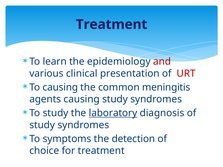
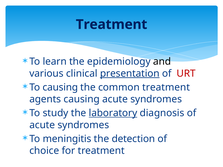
and colour: red -> black
presentation underline: none -> present
common meningitis: meningitis -> treatment
causing study: study -> acute
study at (42, 125): study -> acute
symptoms: symptoms -> meningitis
